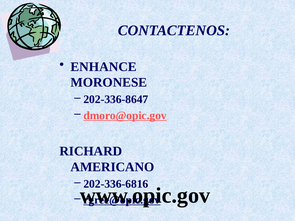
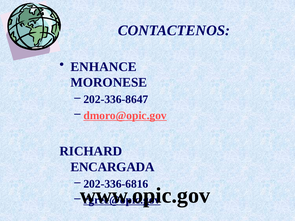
AMERICANO: AMERICANO -> ENCARGADA
